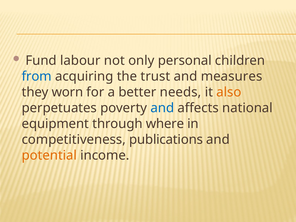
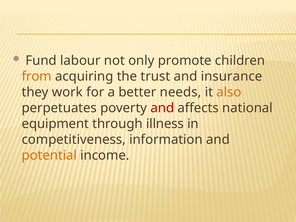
personal: personal -> promote
from colour: blue -> orange
measures: measures -> insurance
worn: worn -> work
and at (162, 108) colour: blue -> red
where: where -> illness
publications: publications -> information
